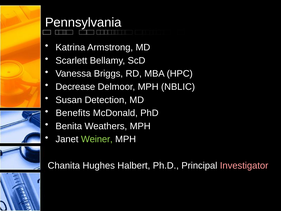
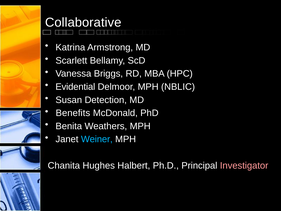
Pennsylvania: Pennsylvania -> Collaborative
Decrease: Decrease -> Evidential
Weiner colour: light green -> light blue
